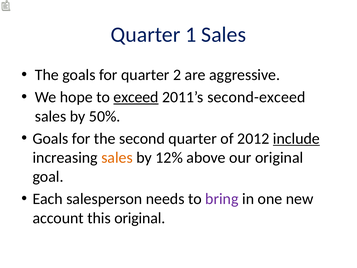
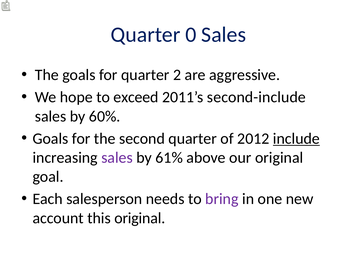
1: 1 -> 0
exceed underline: present -> none
second-exceed: second-exceed -> second-include
50%: 50% -> 60%
sales at (117, 157) colour: orange -> purple
12%: 12% -> 61%
